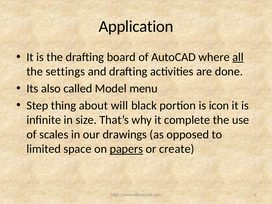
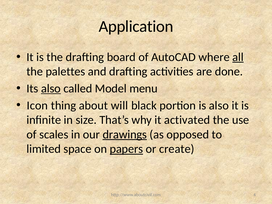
settings: settings -> palettes
also at (51, 89) underline: none -> present
Step: Step -> Icon
is icon: icon -> also
complete: complete -> activated
drawings underline: none -> present
